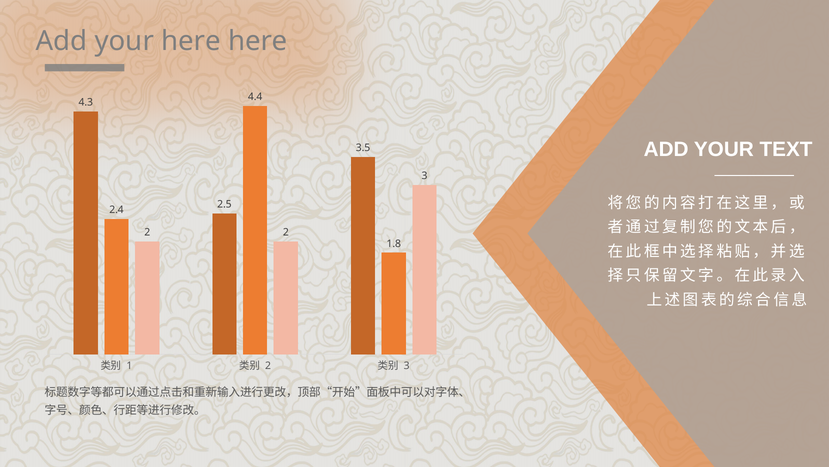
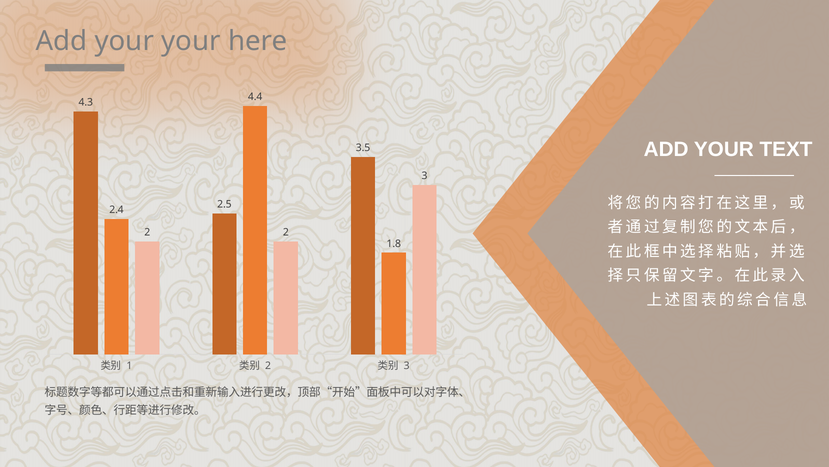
your here: here -> your
